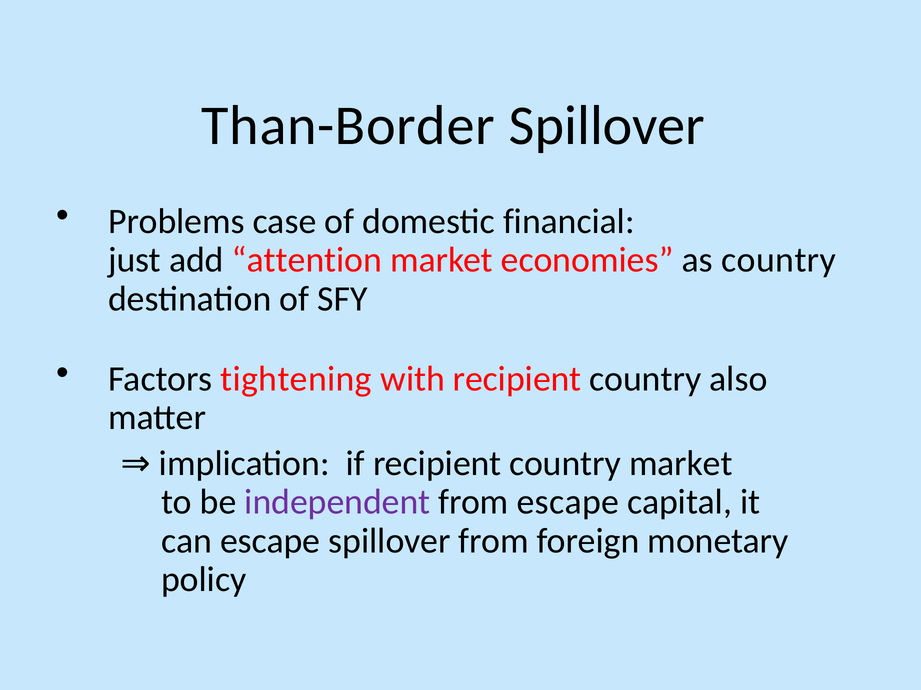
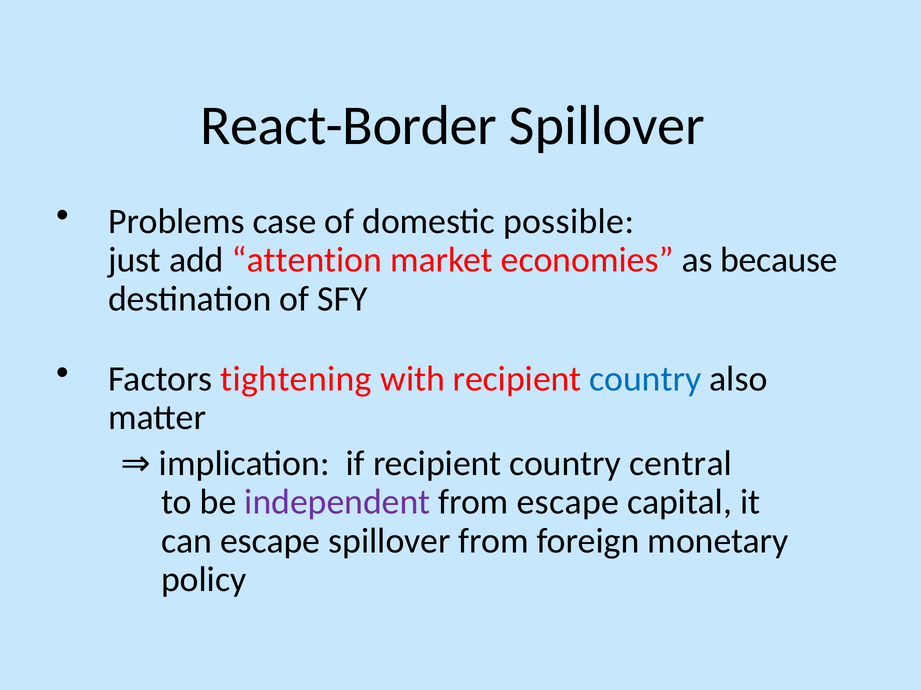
Than-Border: Than-Border -> React-Border
financial: financial -> possible
as country: country -> because
country at (645, 379) colour: black -> blue
country market: market -> central
